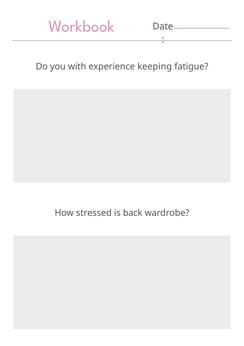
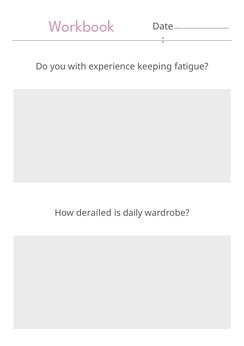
stressed: stressed -> derailed
back: back -> daily
